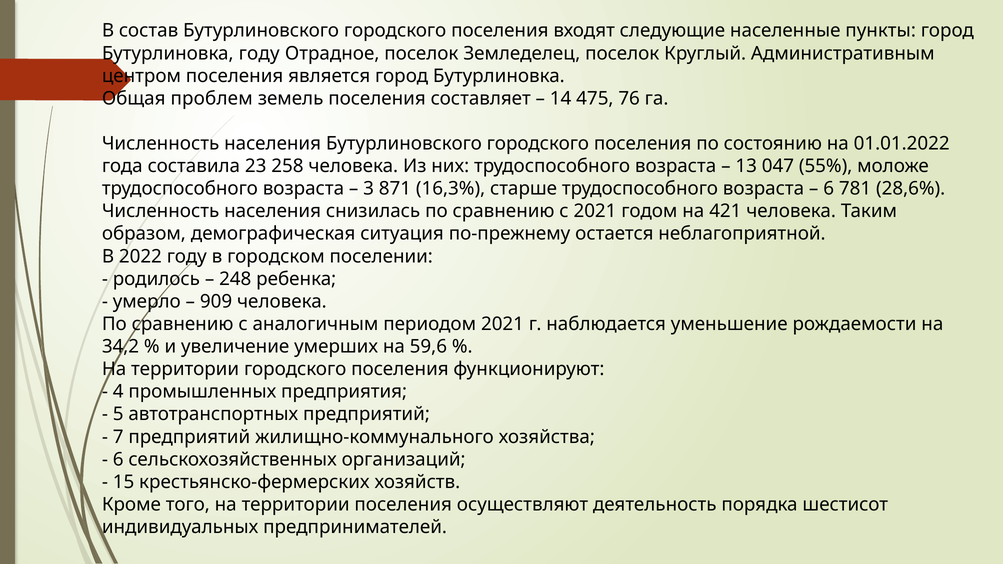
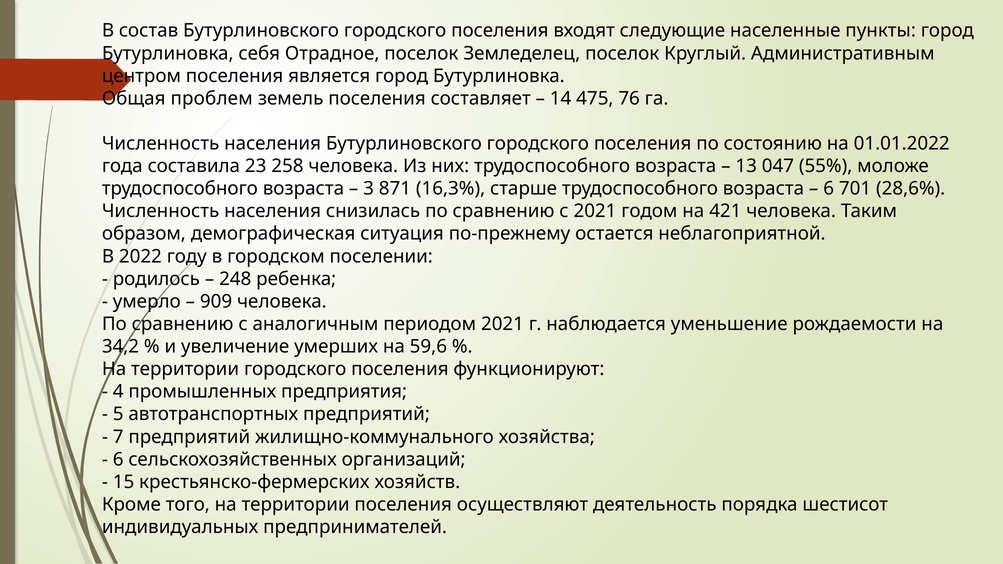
Бутурлиновка году: году -> себя
781: 781 -> 701
